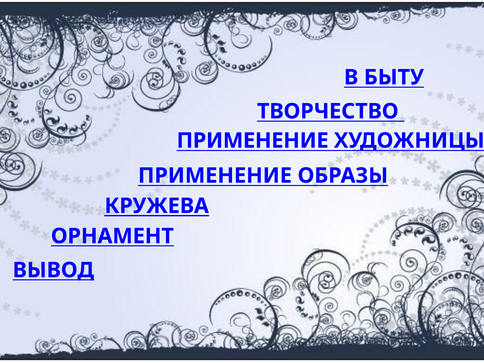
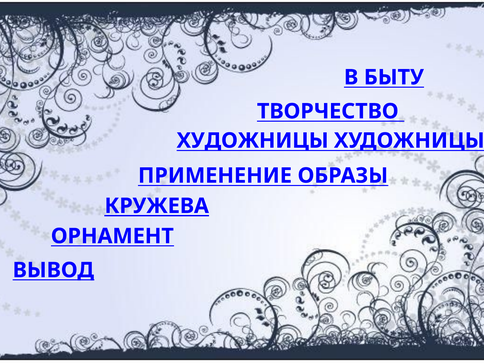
ПРИМЕНЕНИЕ at (253, 141): ПРИМЕНЕНИЕ -> ХУДОЖНИЦЫ
